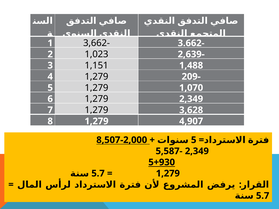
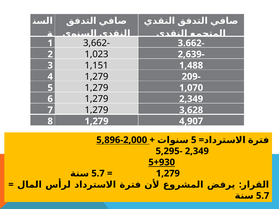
8,507: 8,507 -> 5,896
5,587: 5,587 -> 5,295
